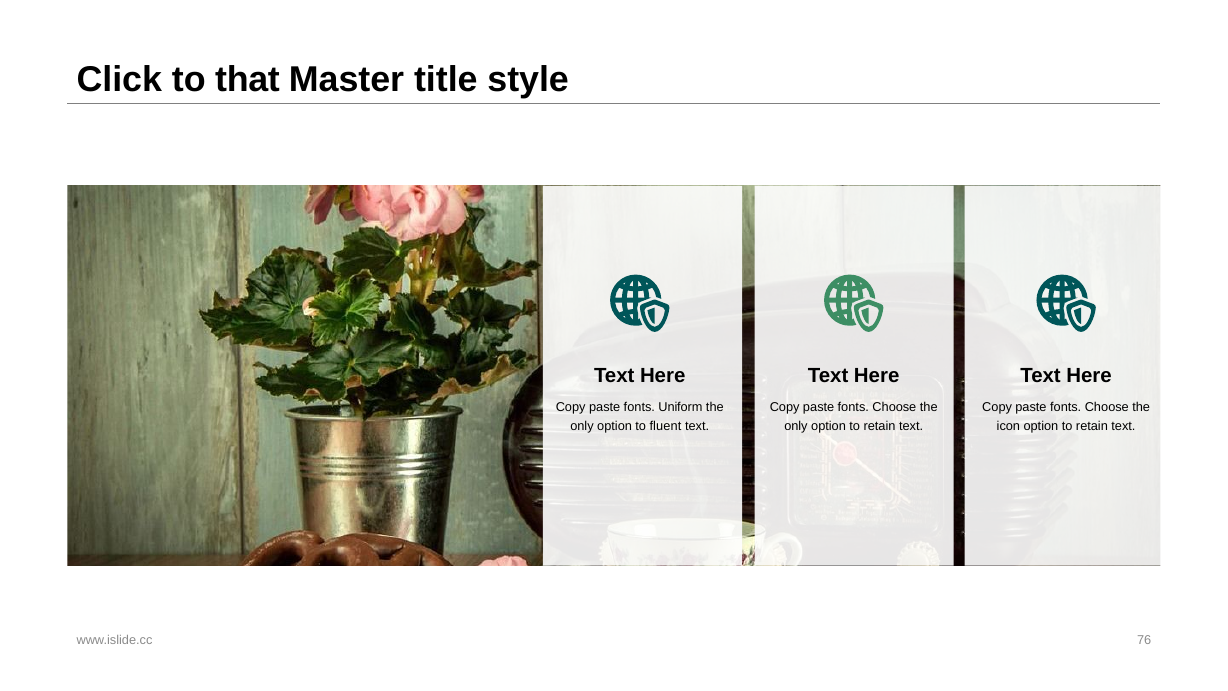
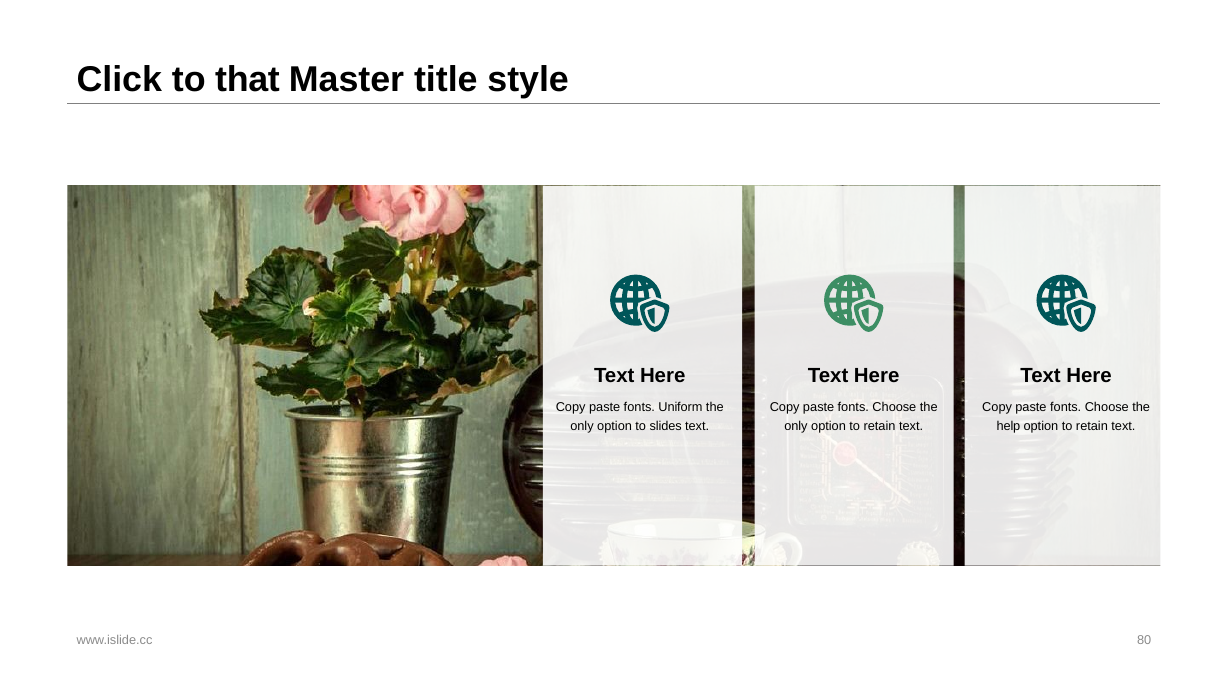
fluent: fluent -> slides
icon: icon -> help
76: 76 -> 80
